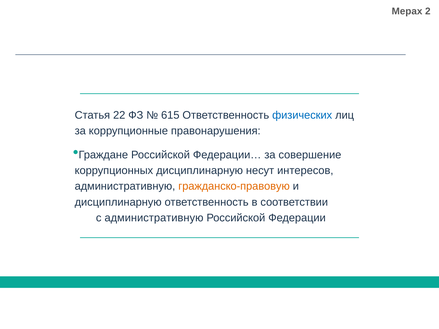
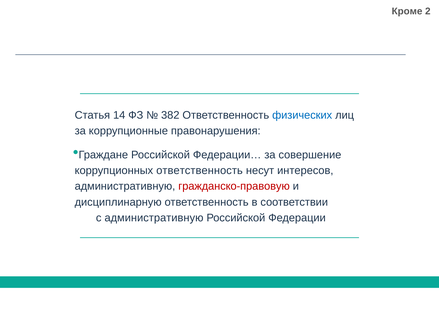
Мерах: Мерах -> Кроме
22: 22 -> 14
615: 615 -> 382
коррупционных дисциплинарную: дисциплинарную -> ответственность
гражданско-правовую colour: orange -> red
